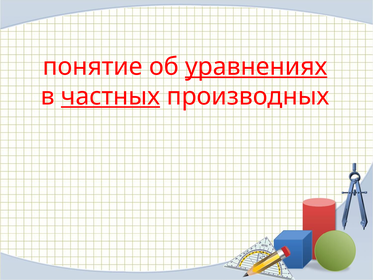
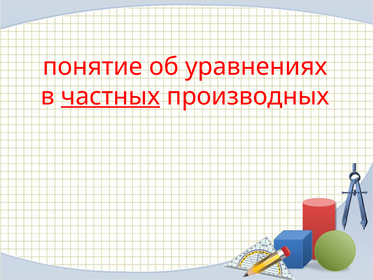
уравнениях underline: present -> none
